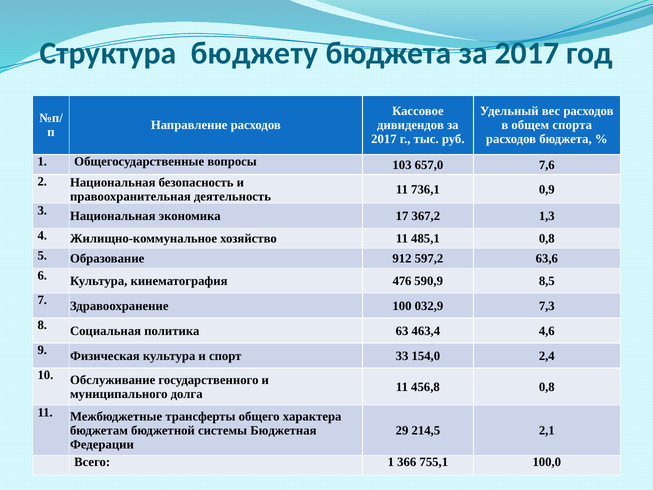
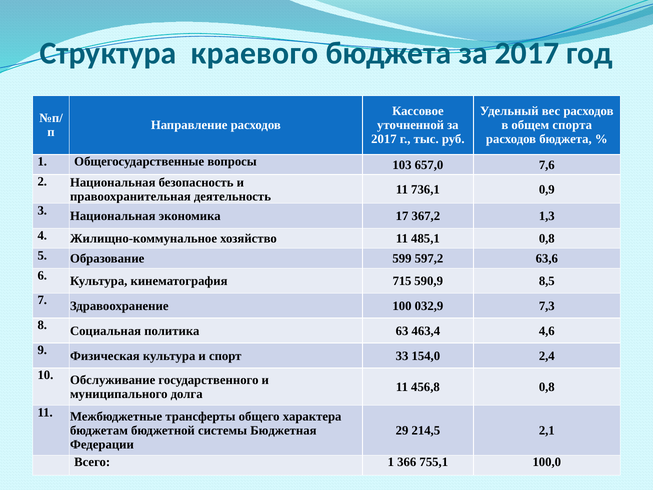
бюджету: бюджету -> краевого
дивидендов: дивидендов -> уточненной
912: 912 -> 599
476: 476 -> 715
